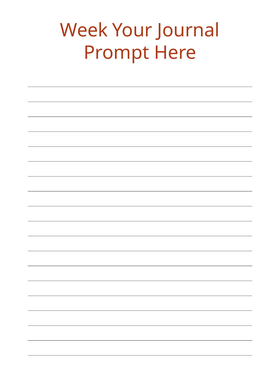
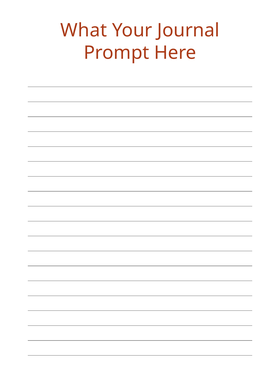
Week: Week -> What
